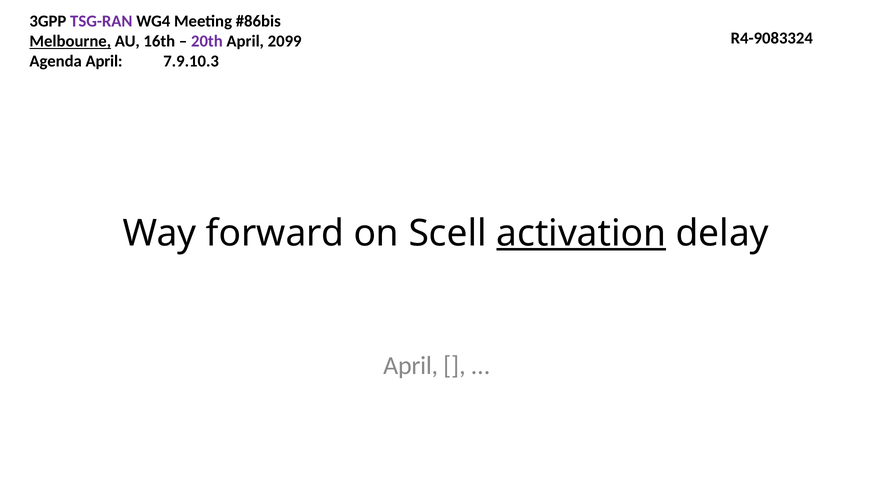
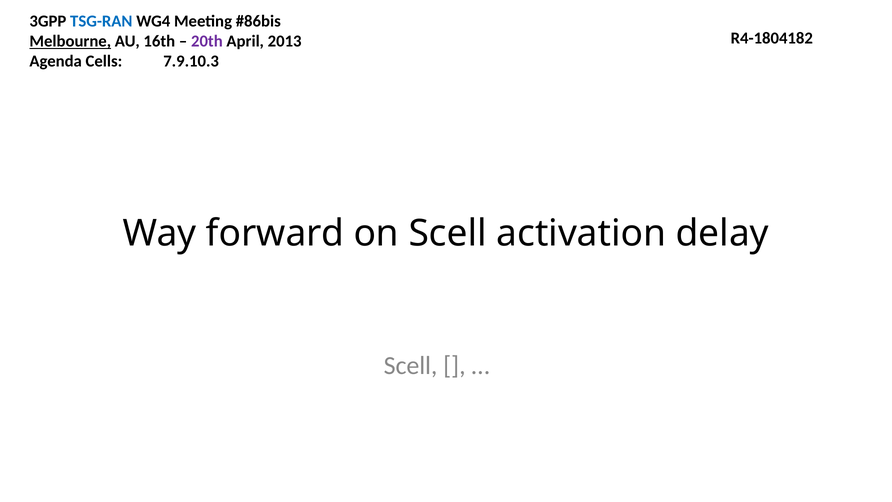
TSG-RAN colour: purple -> blue
R4-9083324: R4-9083324 -> R4-1804182
2099: 2099 -> 2013
Agenda April: April -> Cells
activation underline: present -> none
April at (411, 365): April -> Scell
